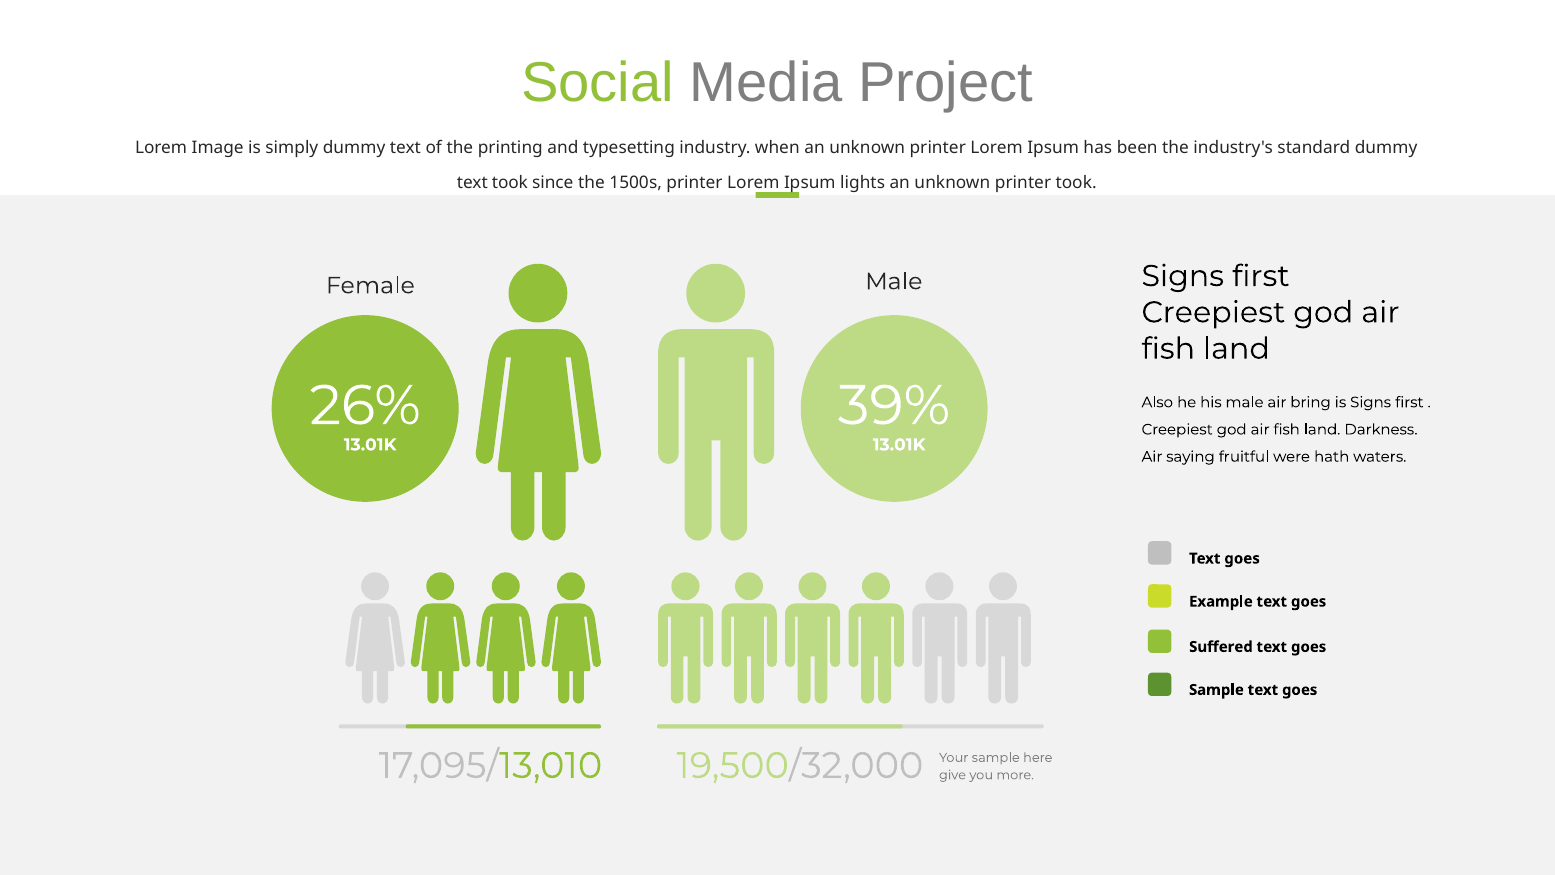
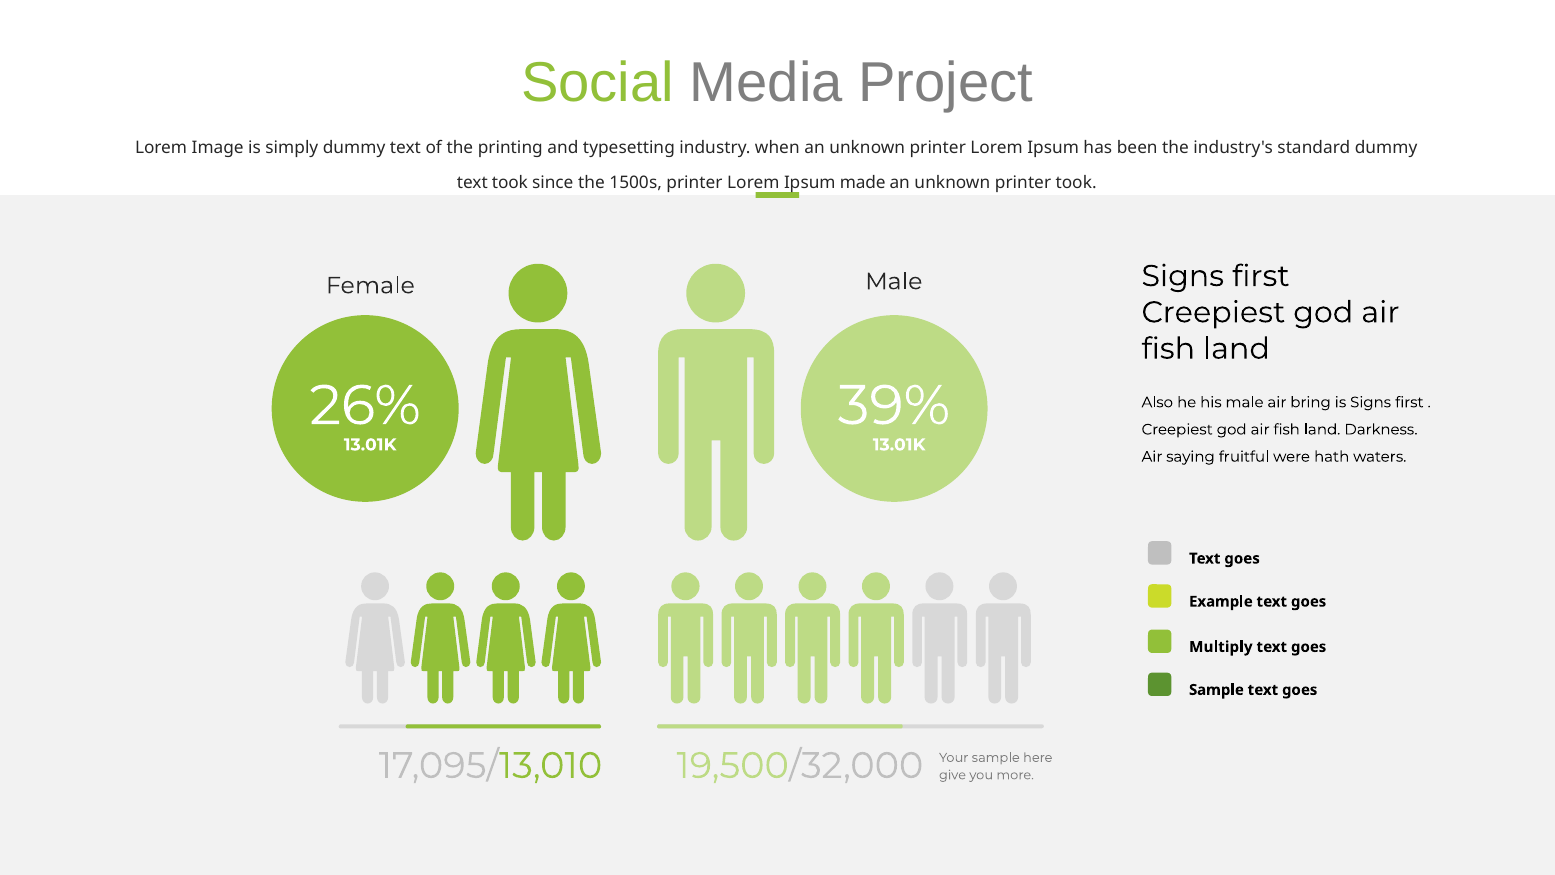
lights: lights -> made
Suffered: Suffered -> Multiply
